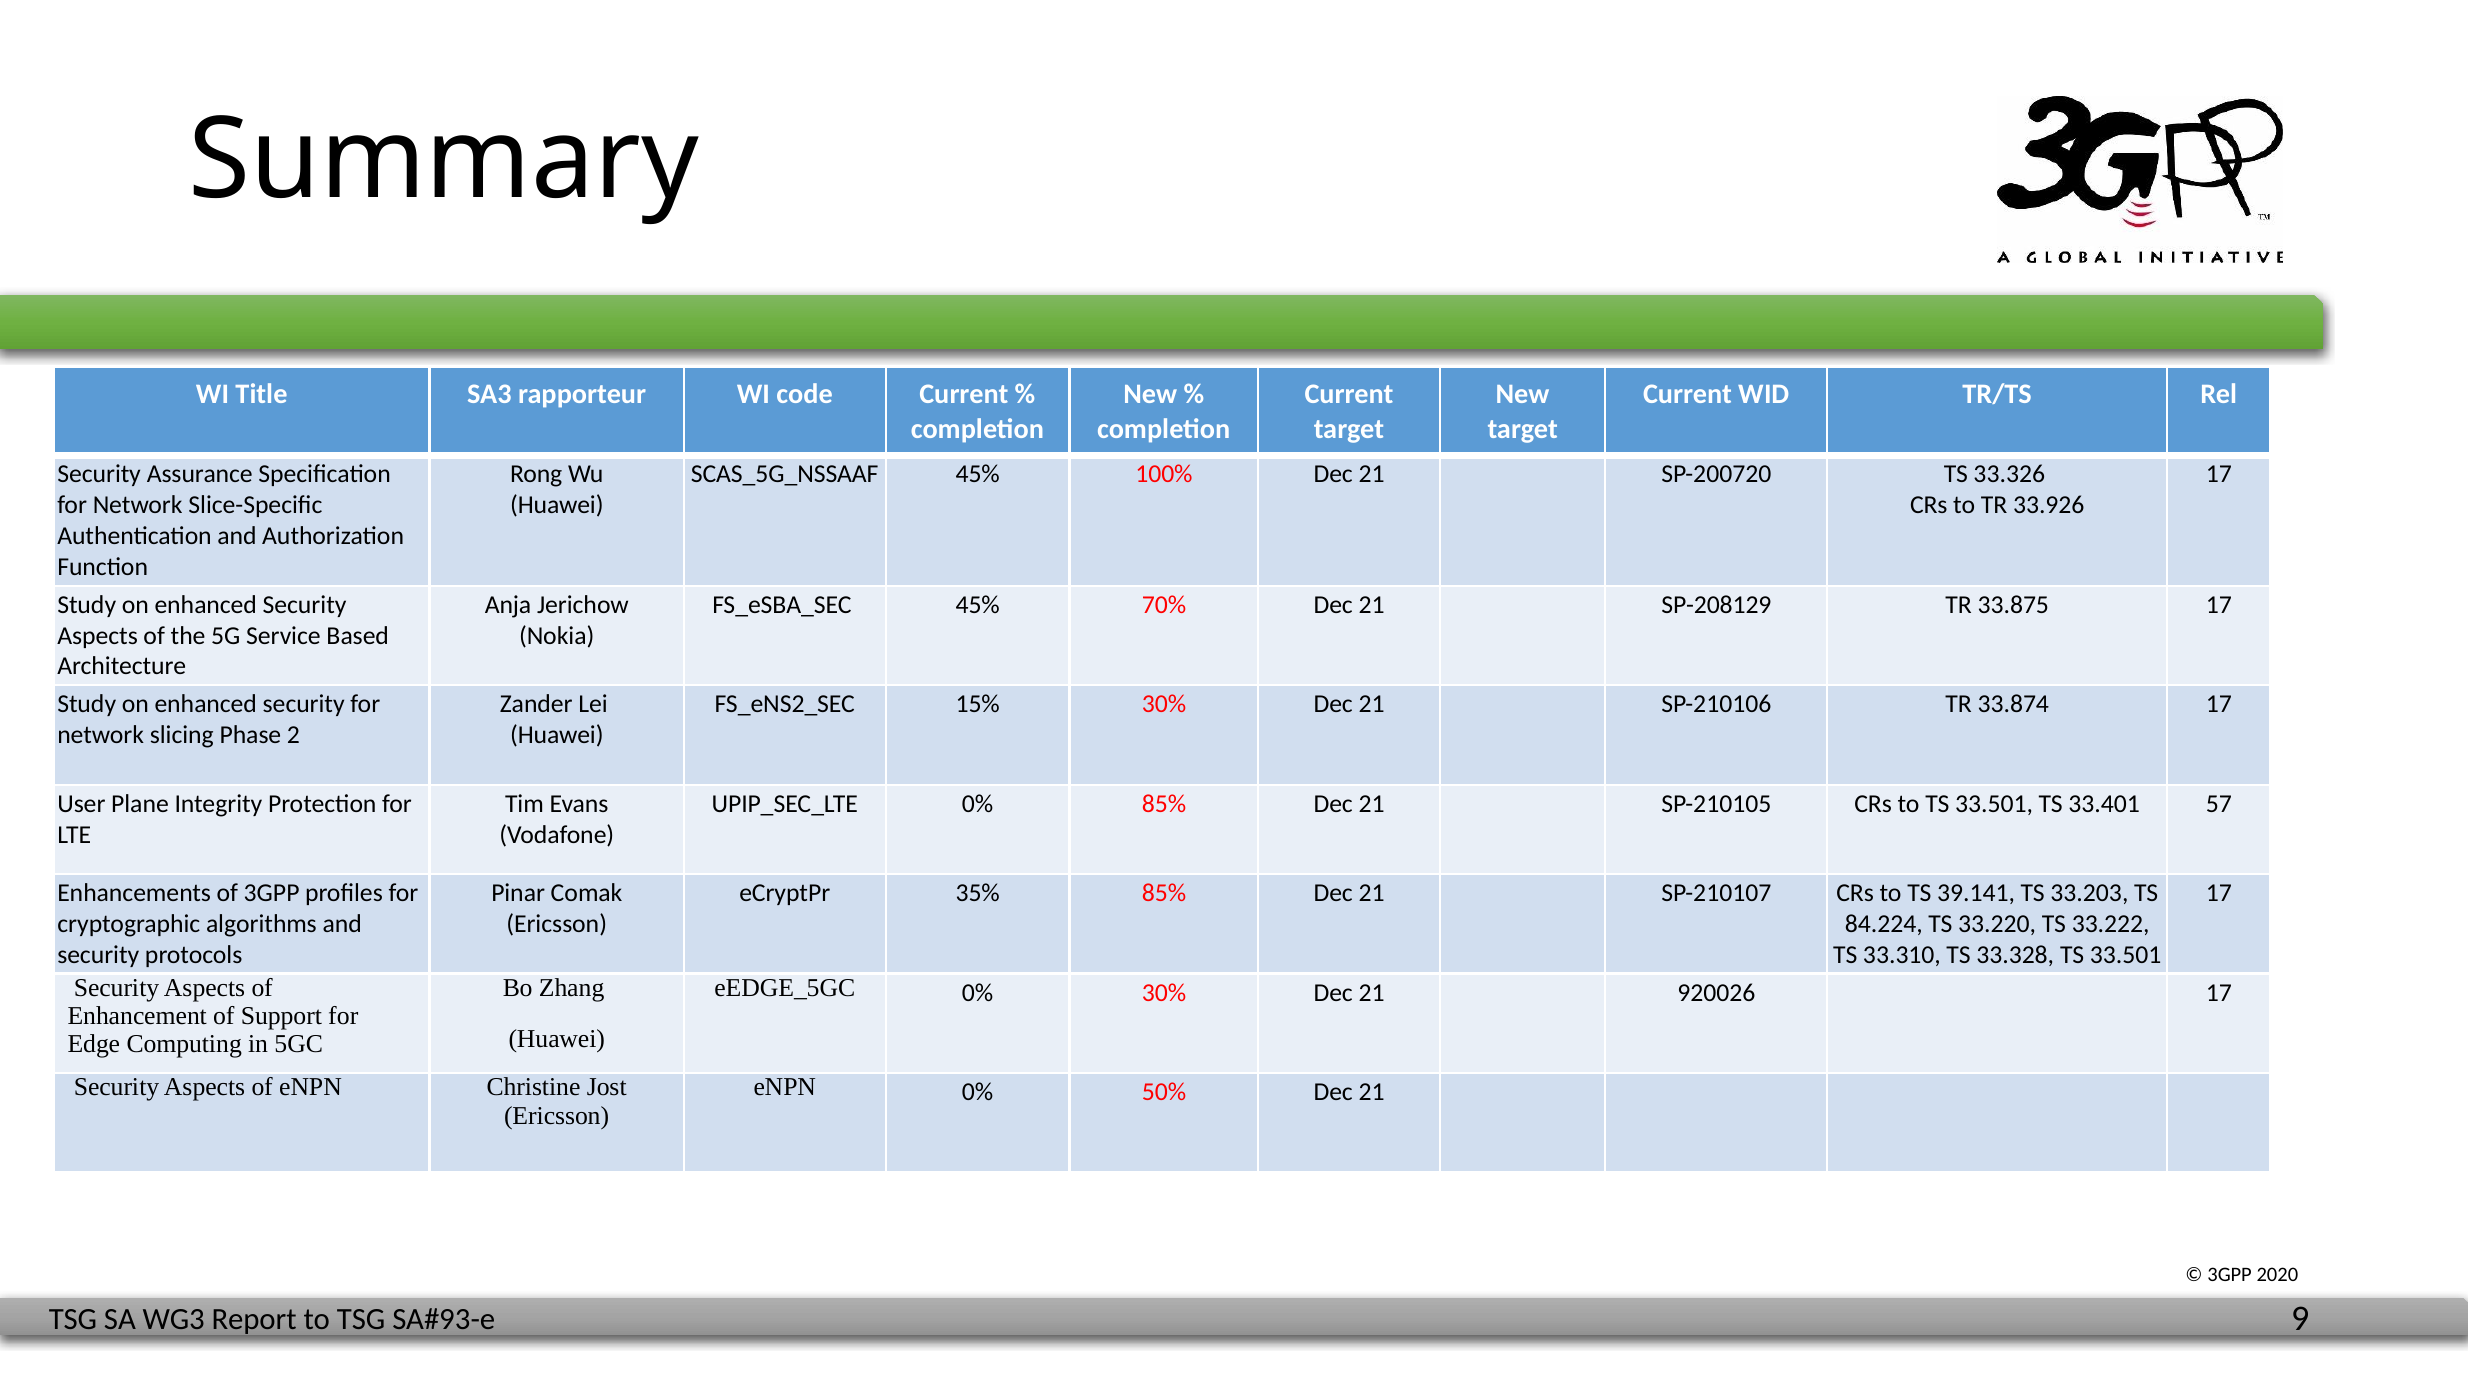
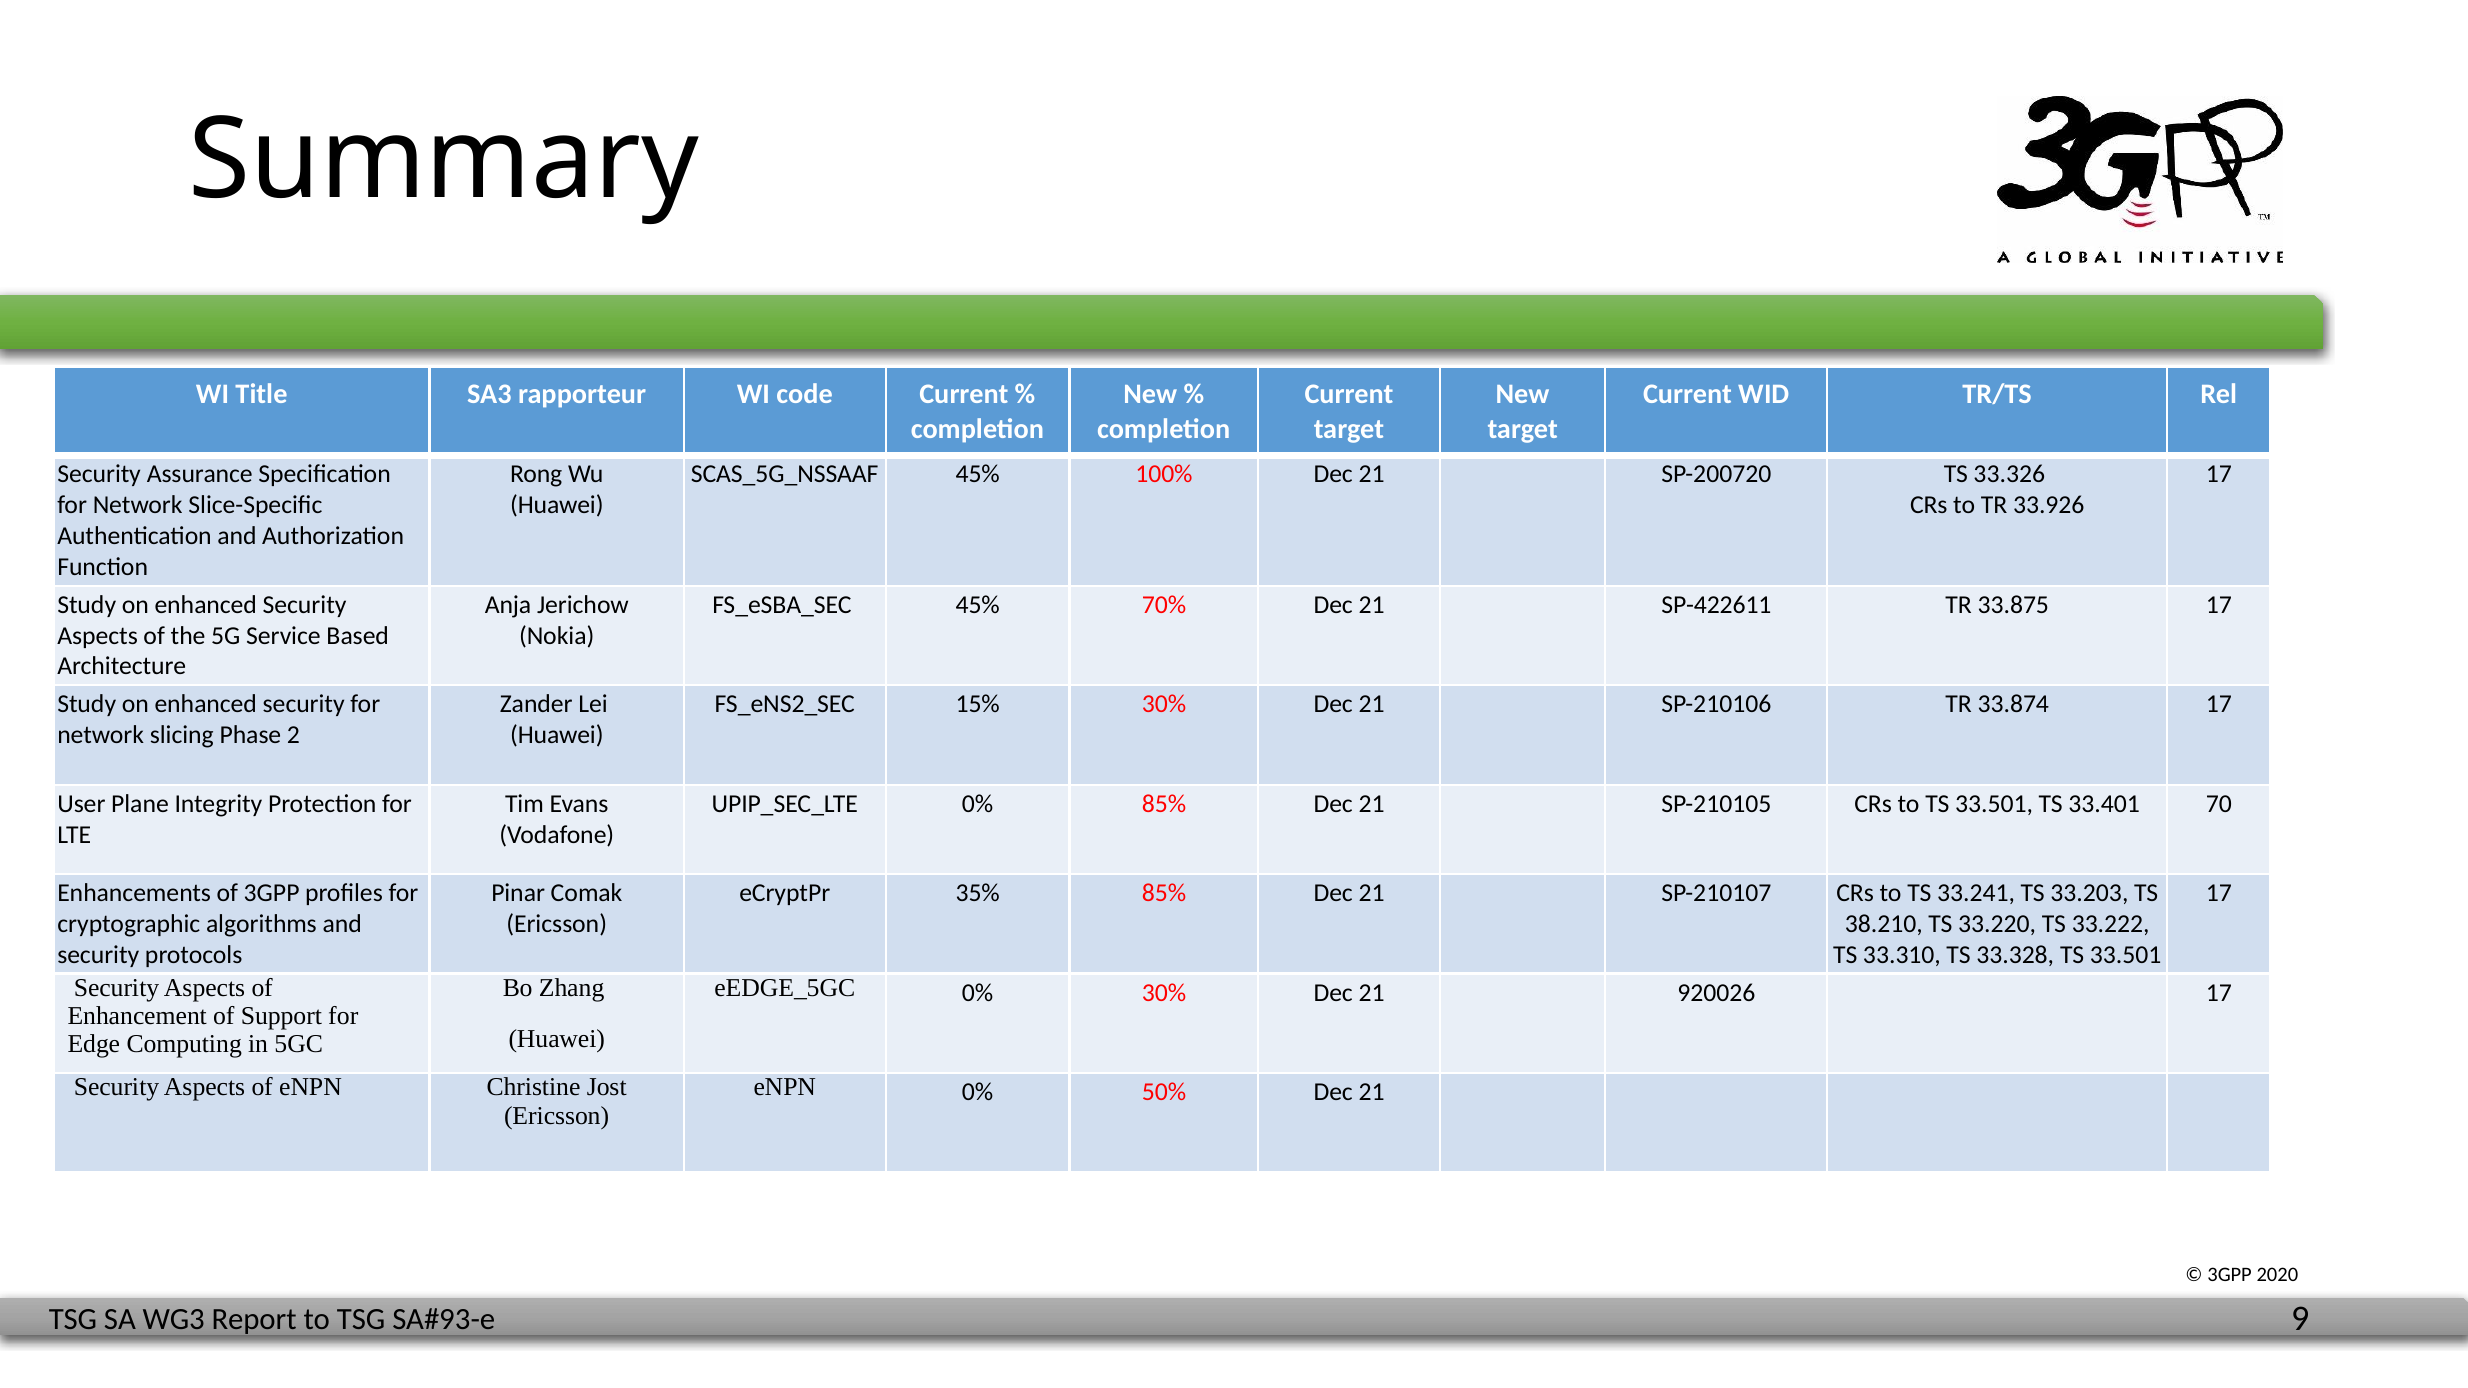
SP-208129: SP-208129 -> SP-422611
57: 57 -> 70
39.141: 39.141 -> 33.241
84.224: 84.224 -> 38.210
